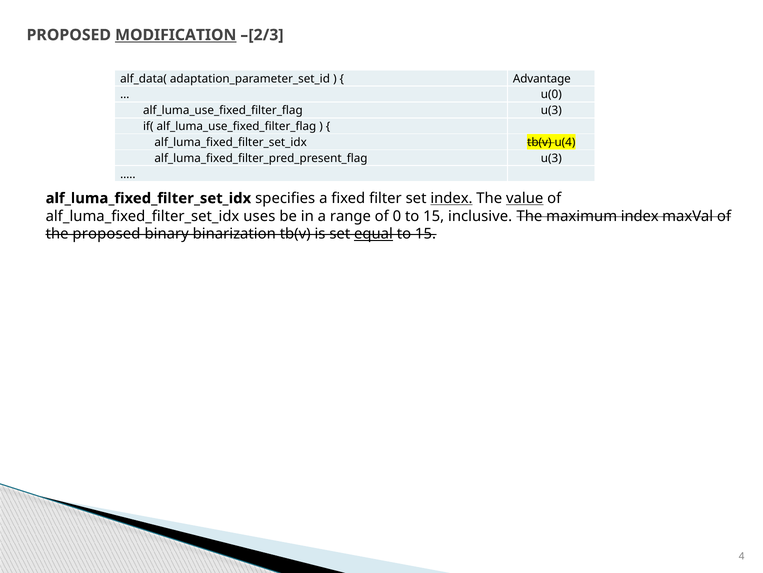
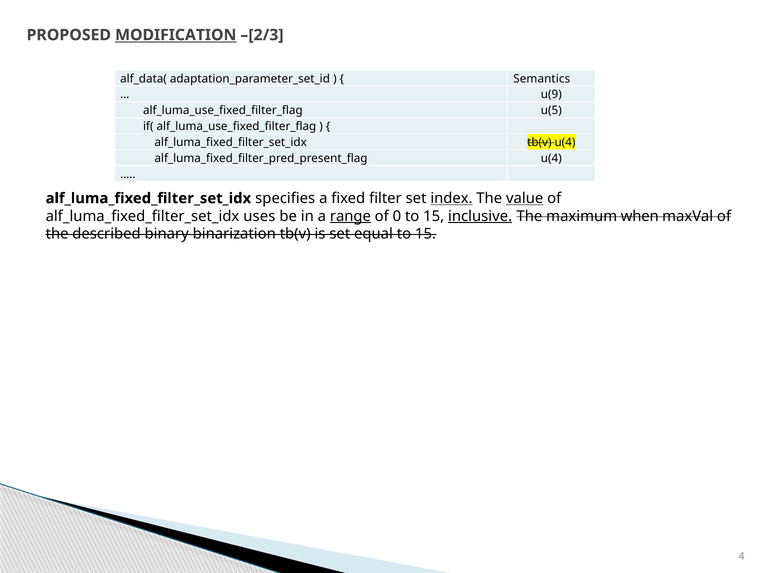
Advantage: Advantage -> Semantics
u(0: u(0 -> u(9
u(3 at (551, 110): u(3 -> u(5
u(3 at (551, 158): u(3 -> u(4
range underline: none -> present
inclusive underline: none -> present
maximum index: index -> when
the proposed: proposed -> described
equal underline: present -> none
